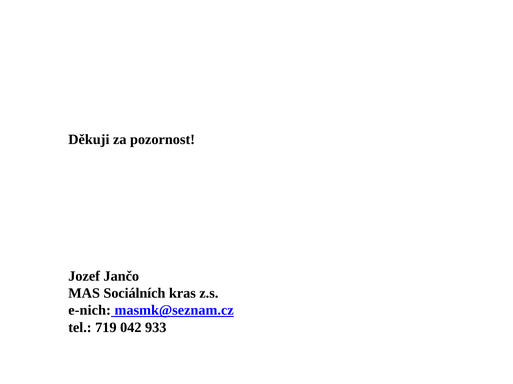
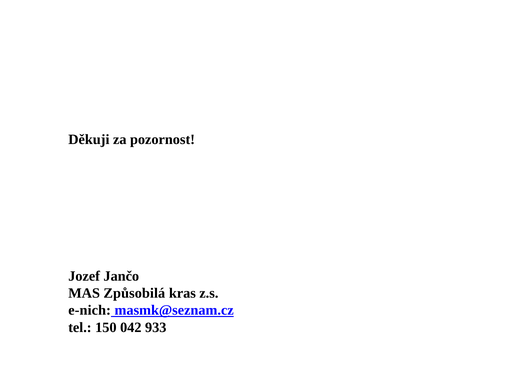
Sociálních: Sociálních -> Způsobilá
719: 719 -> 150
